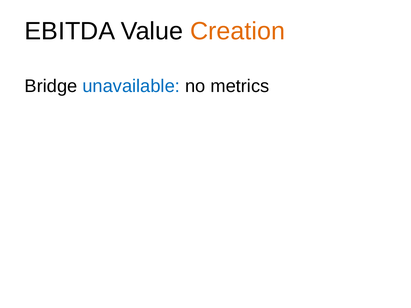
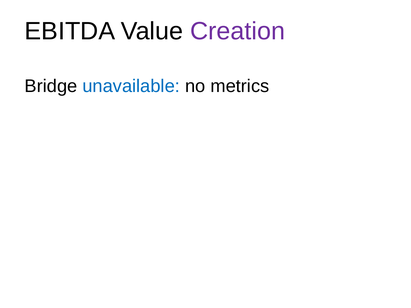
Creation colour: orange -> purple
